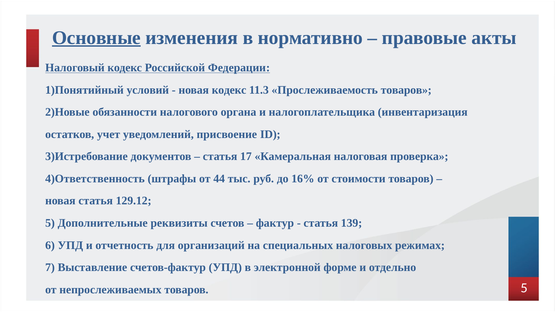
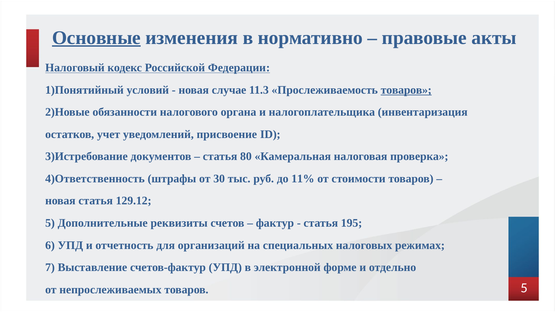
новая кодекс: кодекс -> случае
товаров at (406, 90) underline: none -> present
17: 17 -> 80
44: 44 -> 30
16%: 16% -> 11%
139: 139 -> 195
